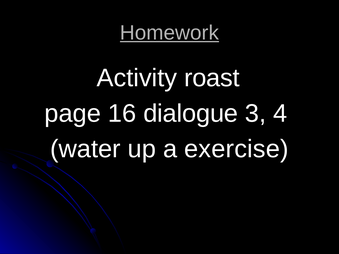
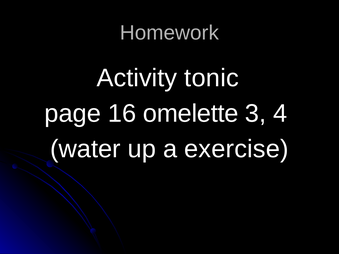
Homework underline: present -> none
roast: roast -> tonic
dialogue: dialogue -> omelette
